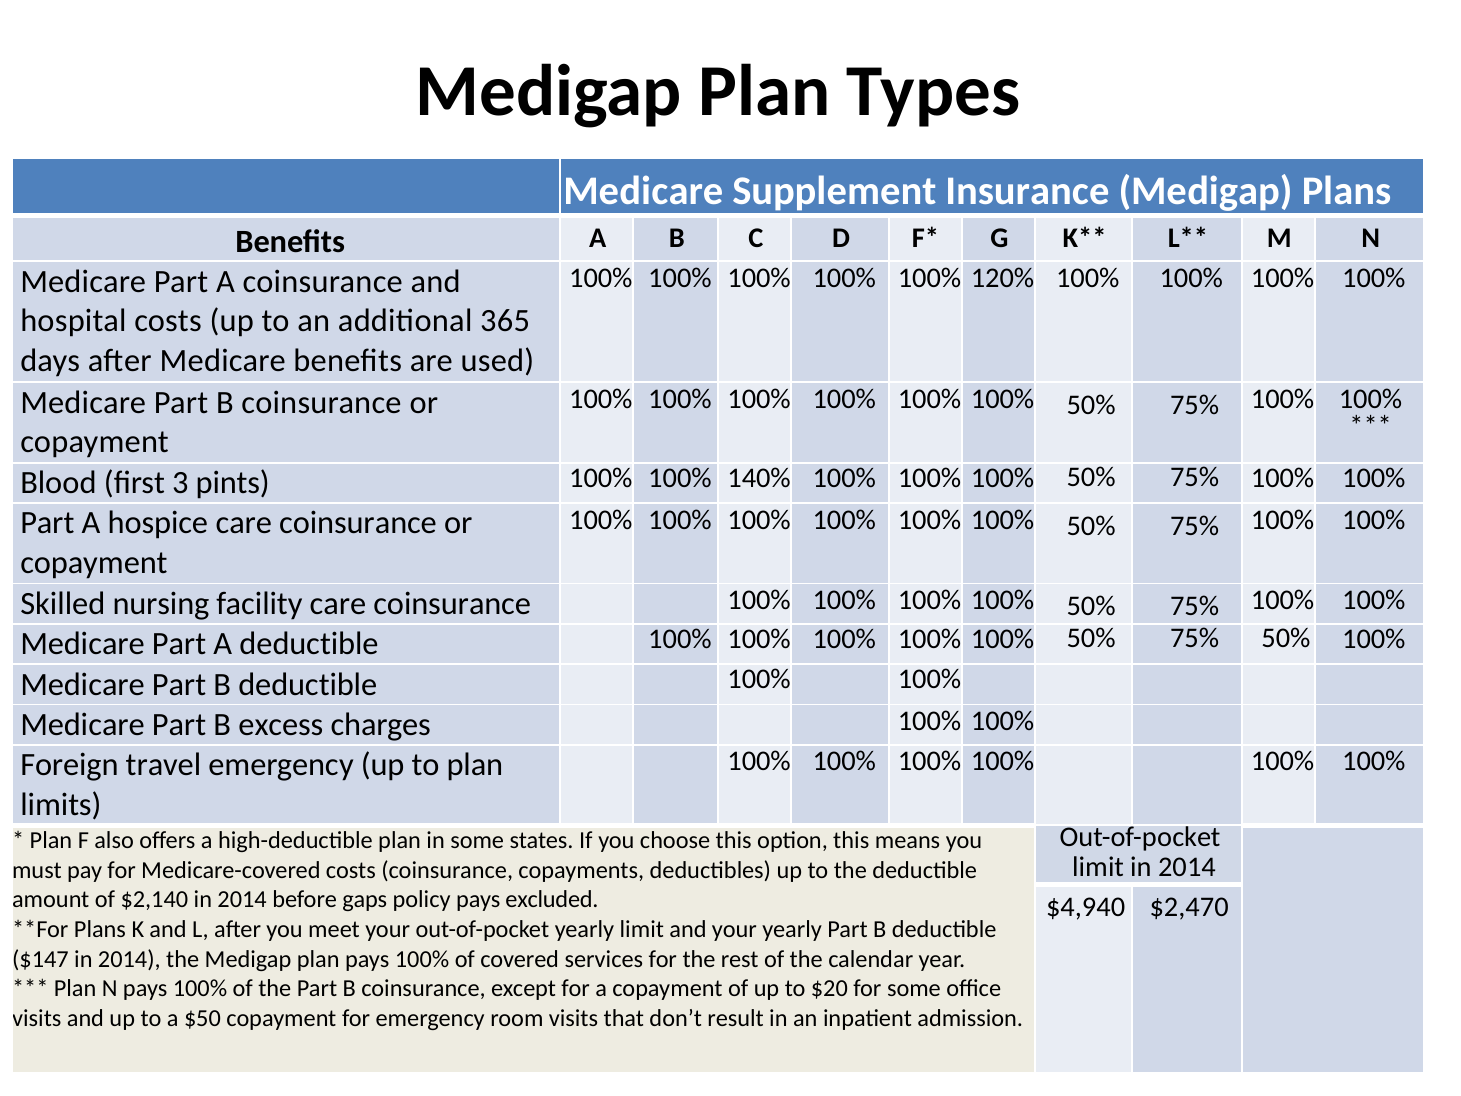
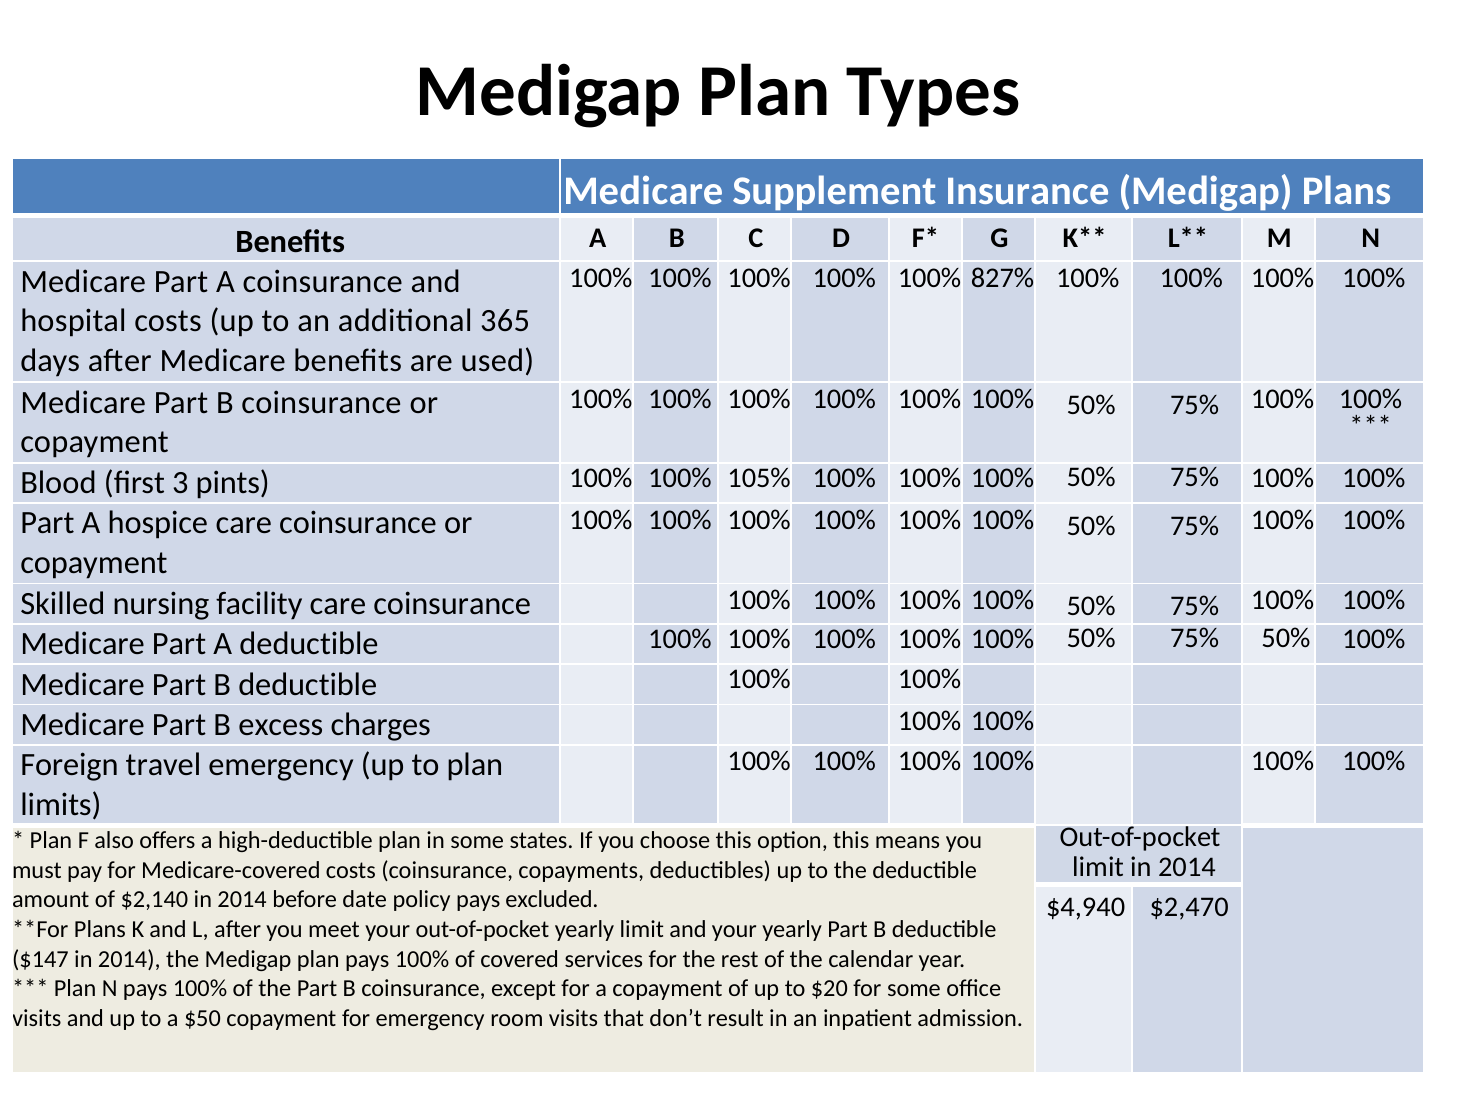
120%: 120% -> 827%
140%: 140% -> 105%
gaps: gaps -> date
